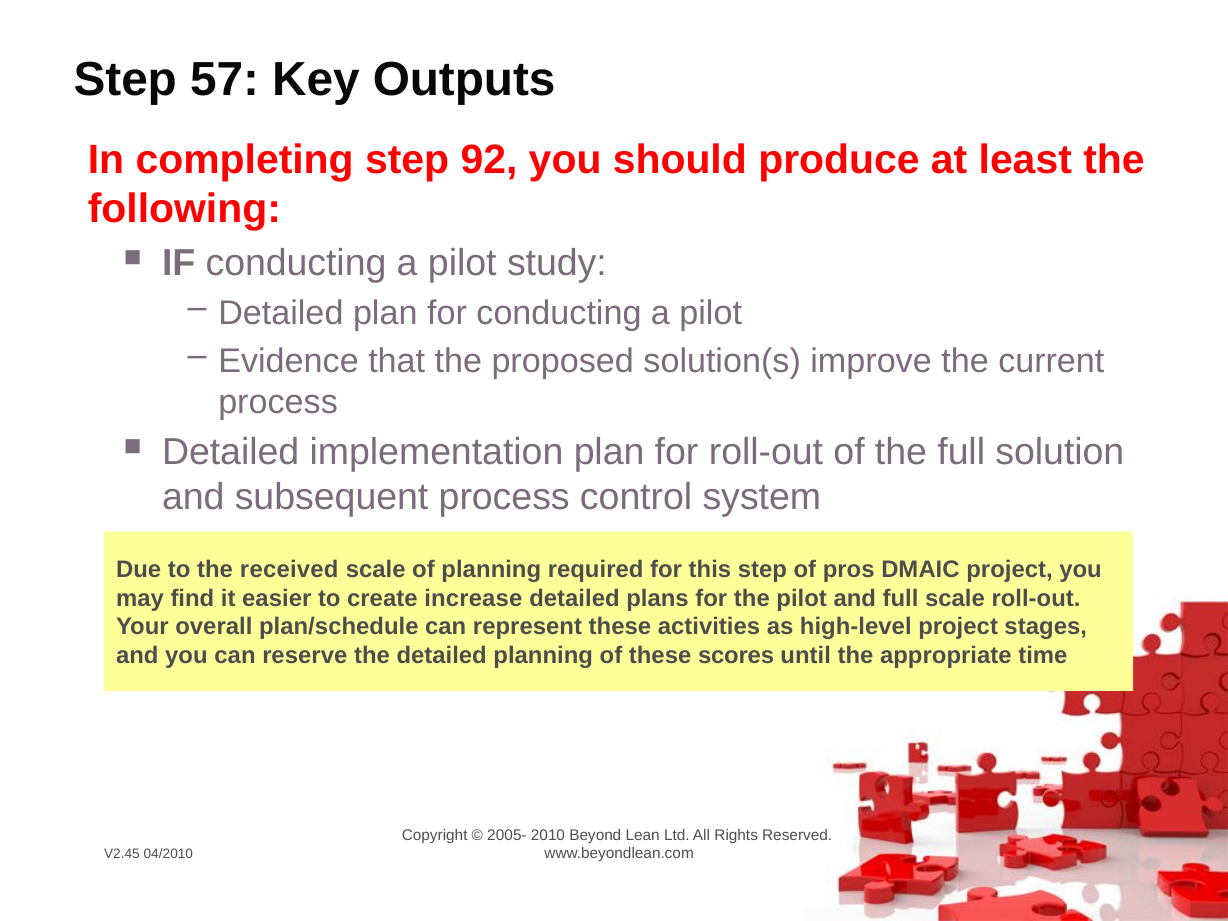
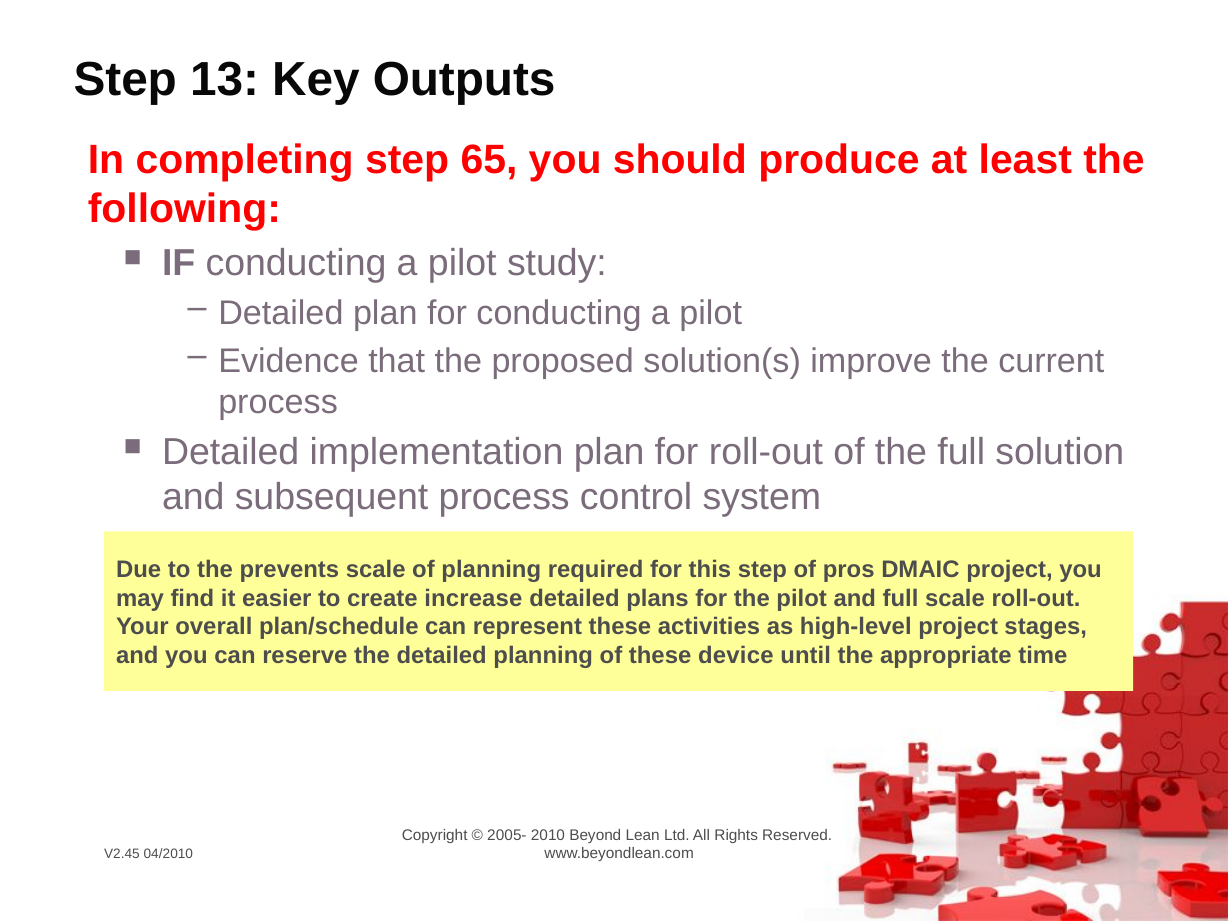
57: 57 -> 13
92: 92 -> 65
received: received -> prevents
scores: scores -> device
